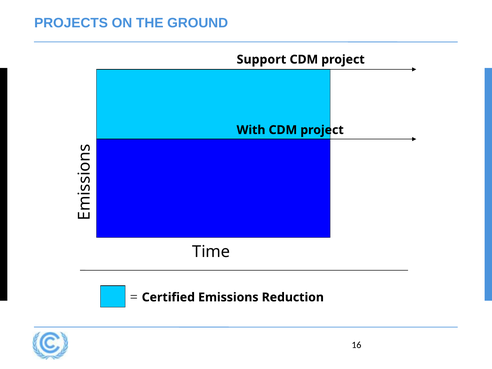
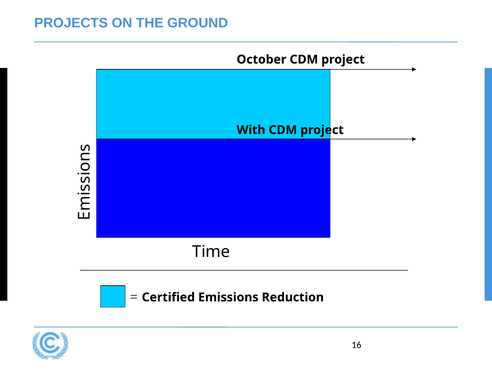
Support: Support -> October
